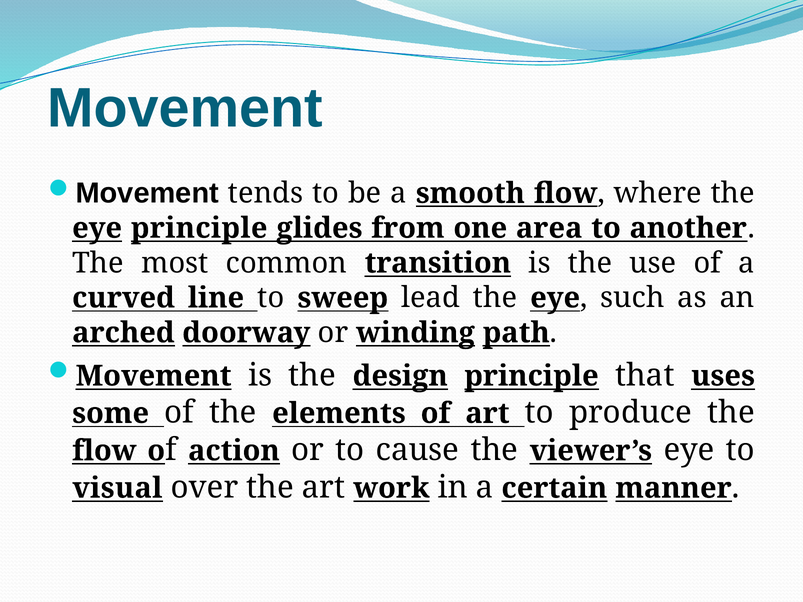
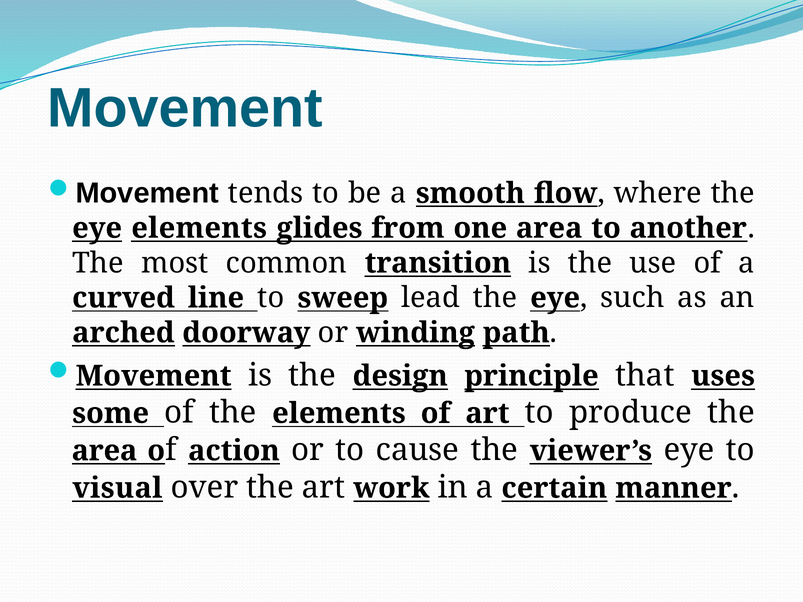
eye principle: principle -> elements
flow at (104, 451): flow -> area
